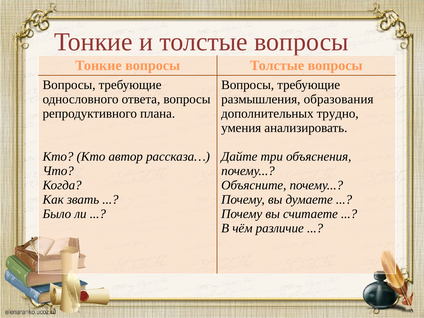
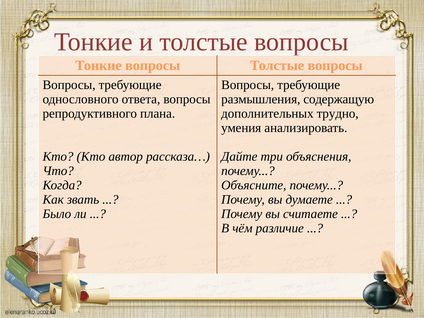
образования: образования -> содержащую
